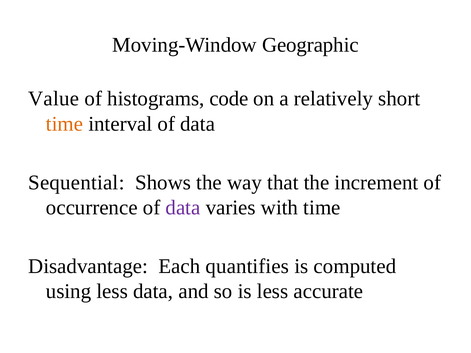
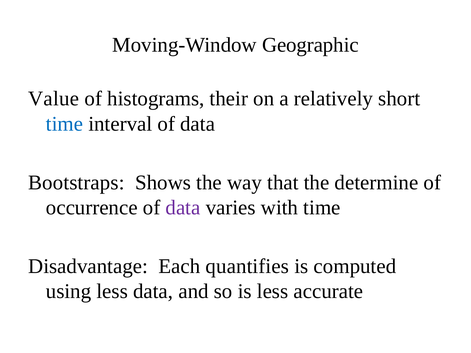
code: code -> their
time at (65, 124) colour: orange -> blue
Sequential: Sequential -> Bootstraps
increment: increment -> determine
